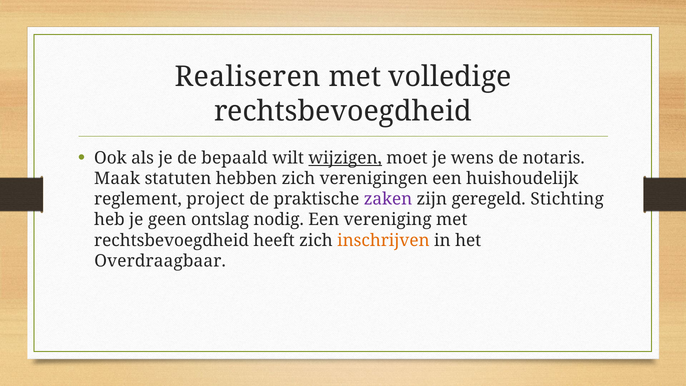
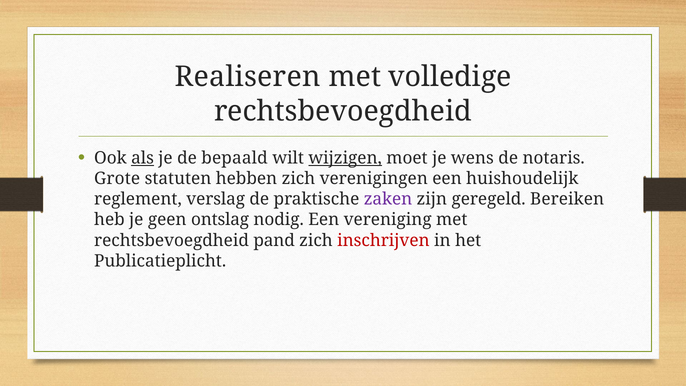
als underline: none -> present
Maak: Maak -> Grote
project: project -> verslag
Stichting: Stichting -> Bereiken
heeft: heeft -> pand
inschrijven colour: orange -> red
Overdraagbaar: Overdraagbaar -> Publicatieplicht
